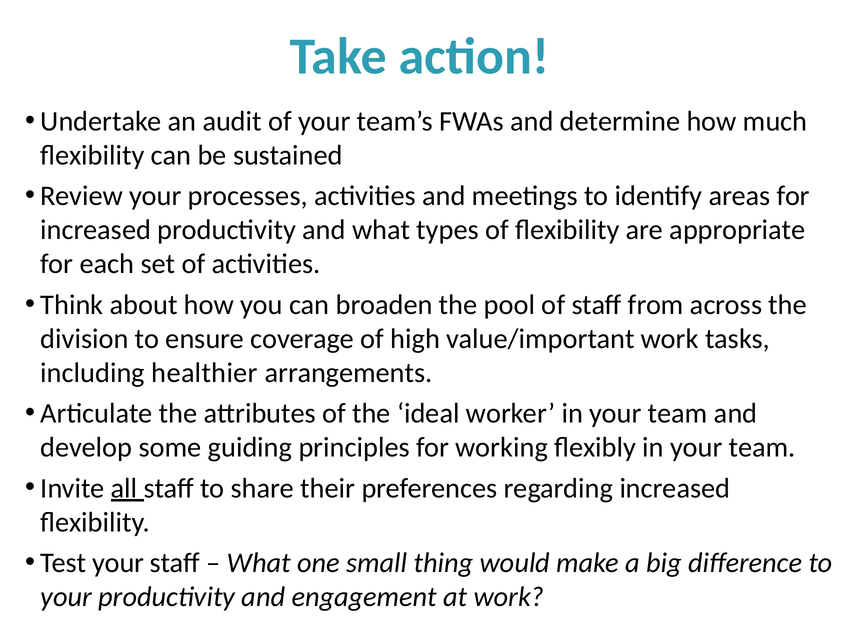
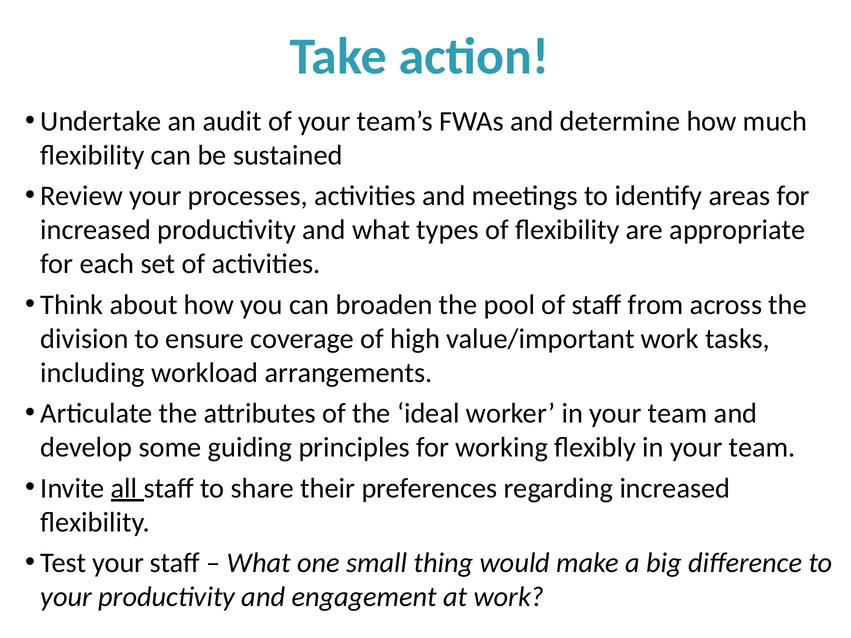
healthier: healthier -> workload
